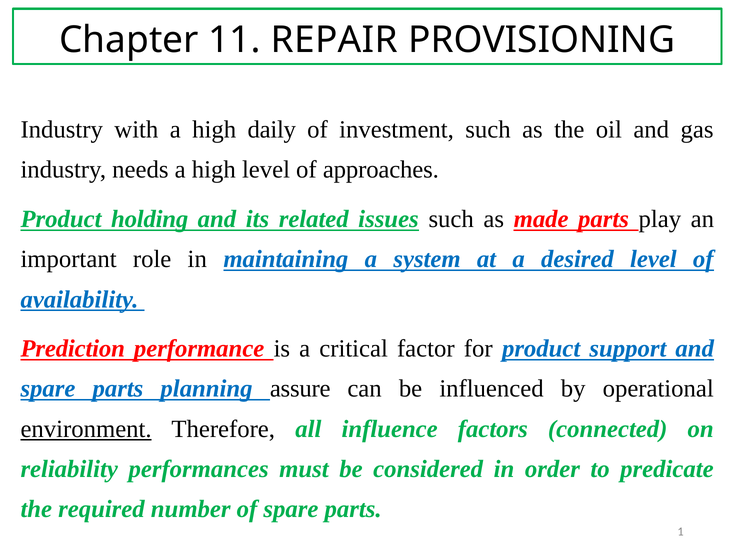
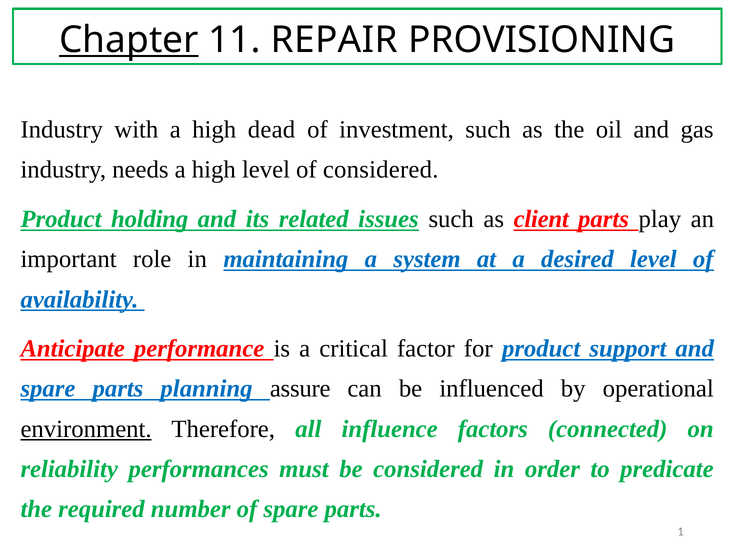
Chapter underline: none -> present
daily: daily -> dead
of approaches: approaches -> considered
made: made -> client
Prediction: Prediction -> Anticipate
